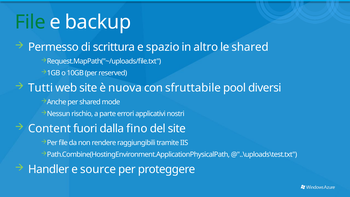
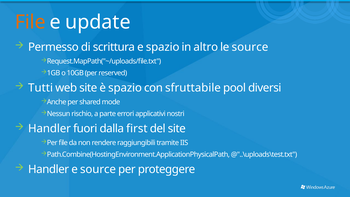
File at (30, 22) colour: green -> orange
backup: backup -> update
le shared: shared -> source
è nuova: nuova -> spazio
Content at (50, 128): Content -> Handler
fino: fino -> first
